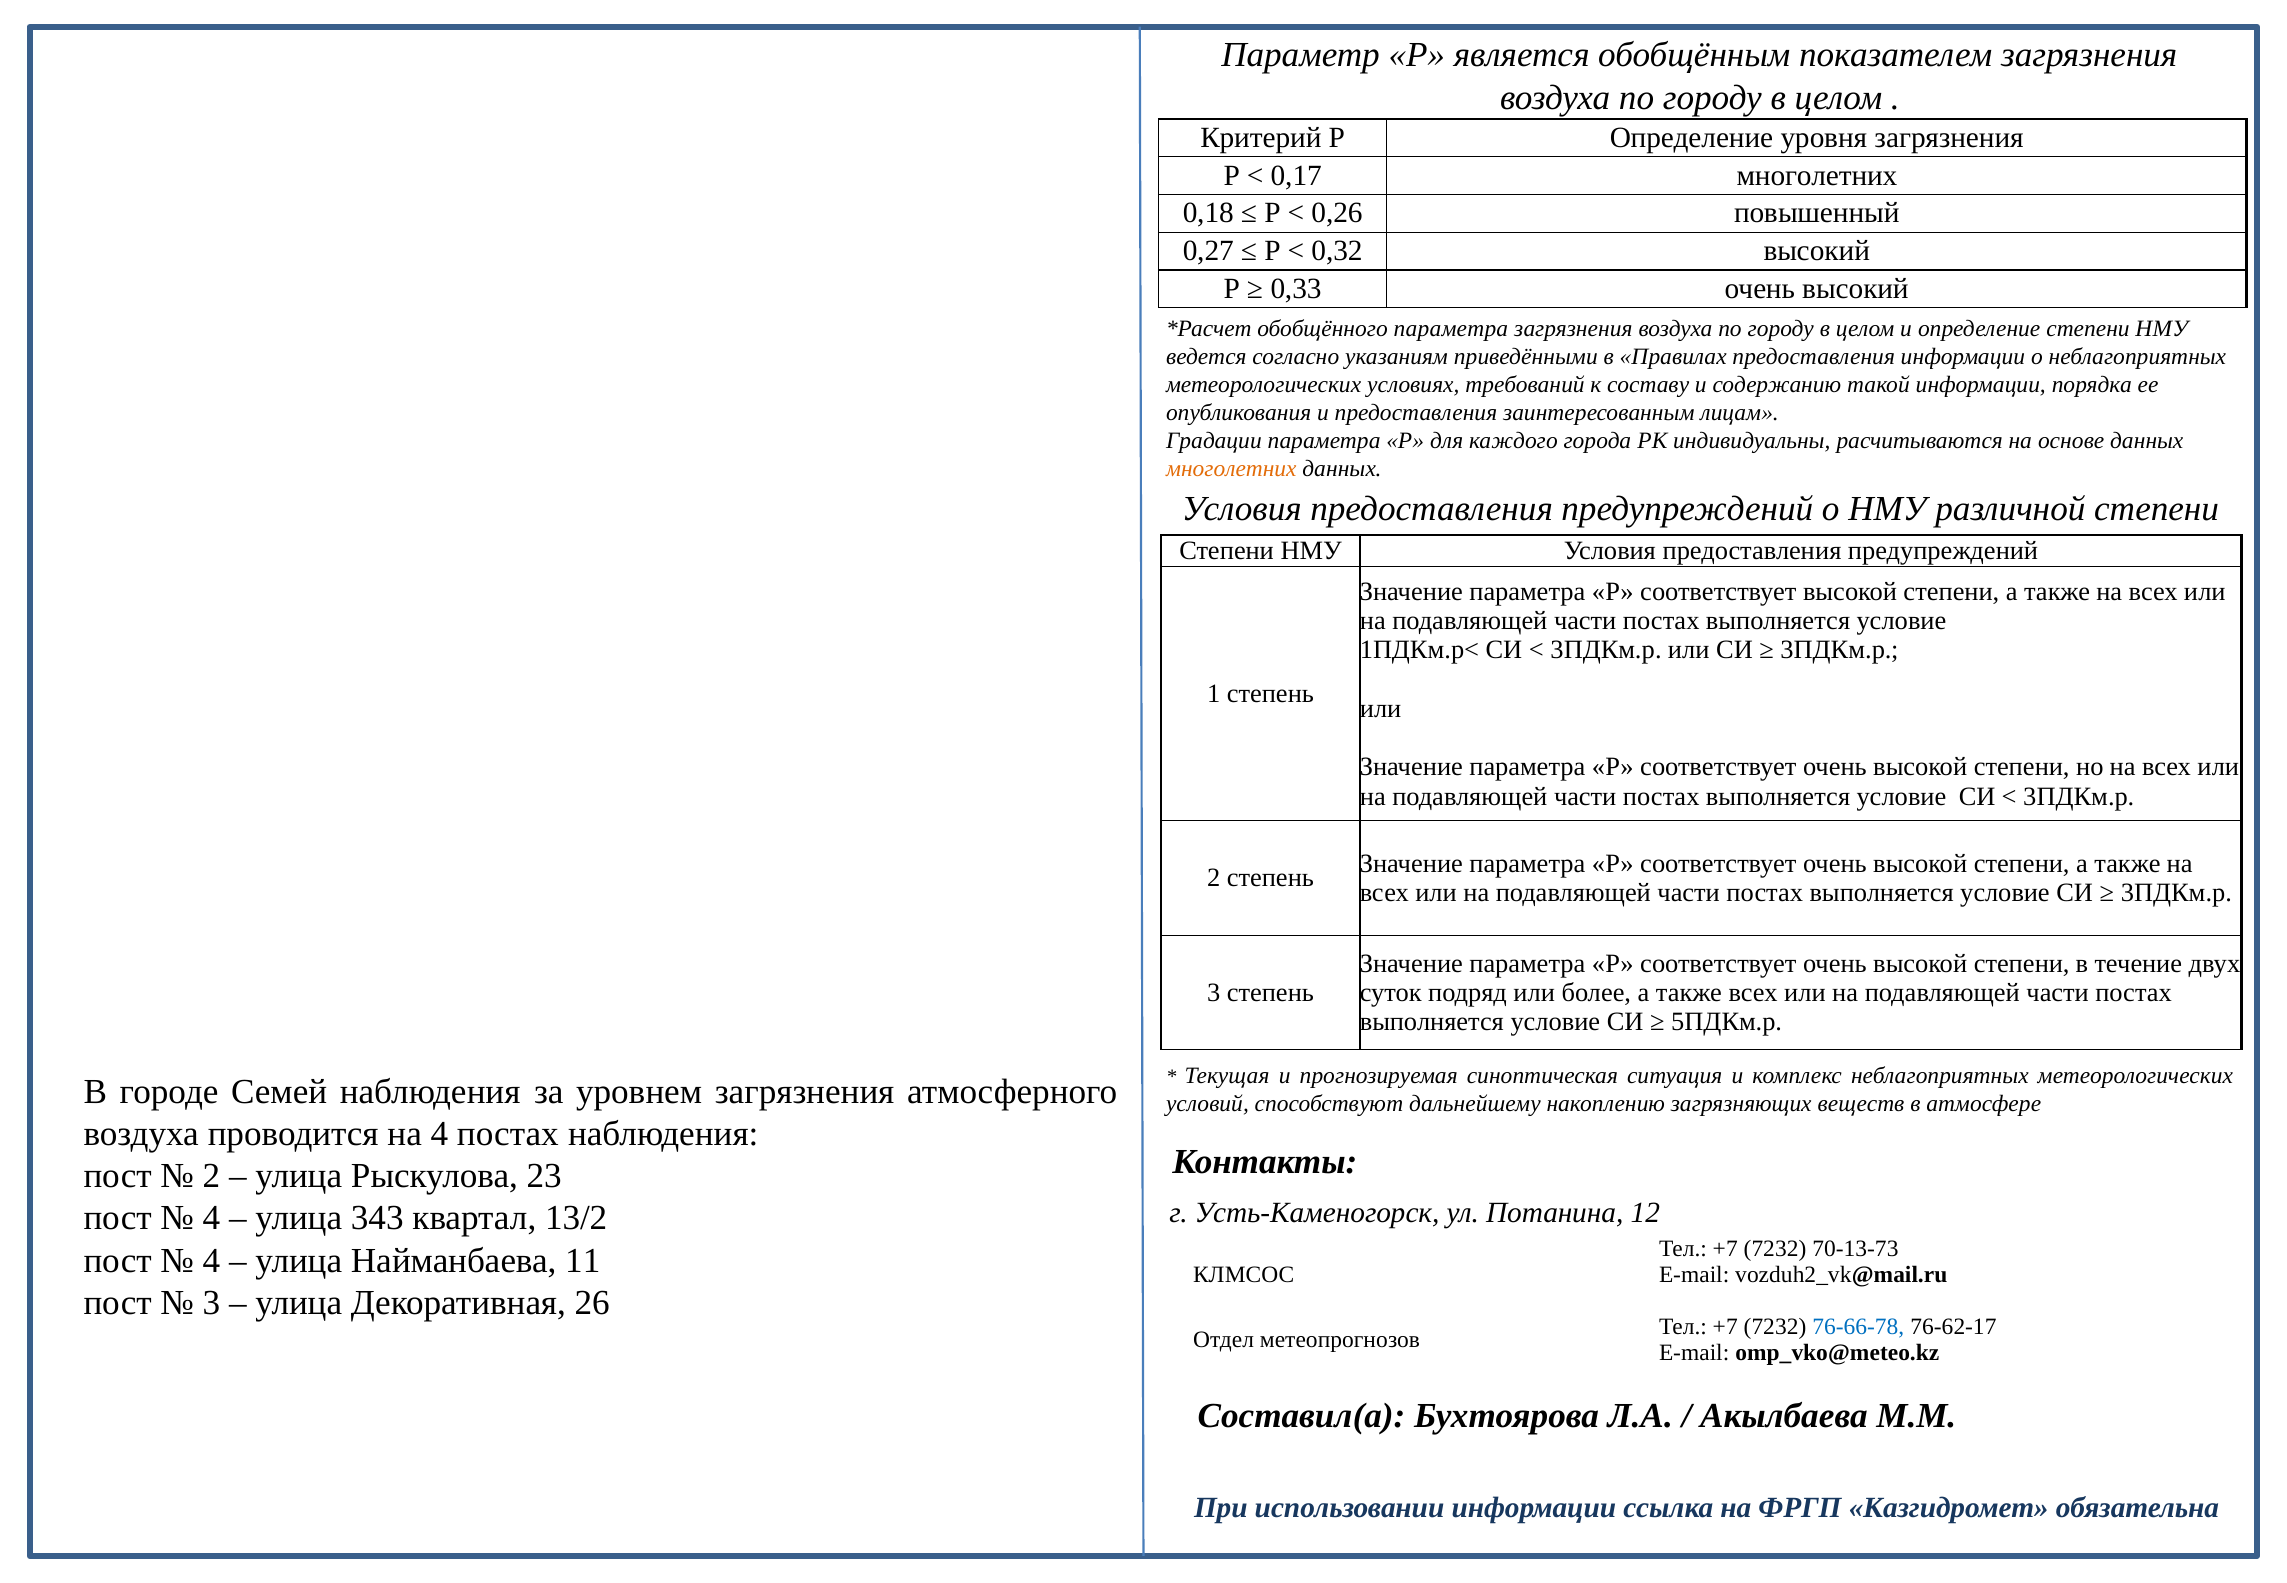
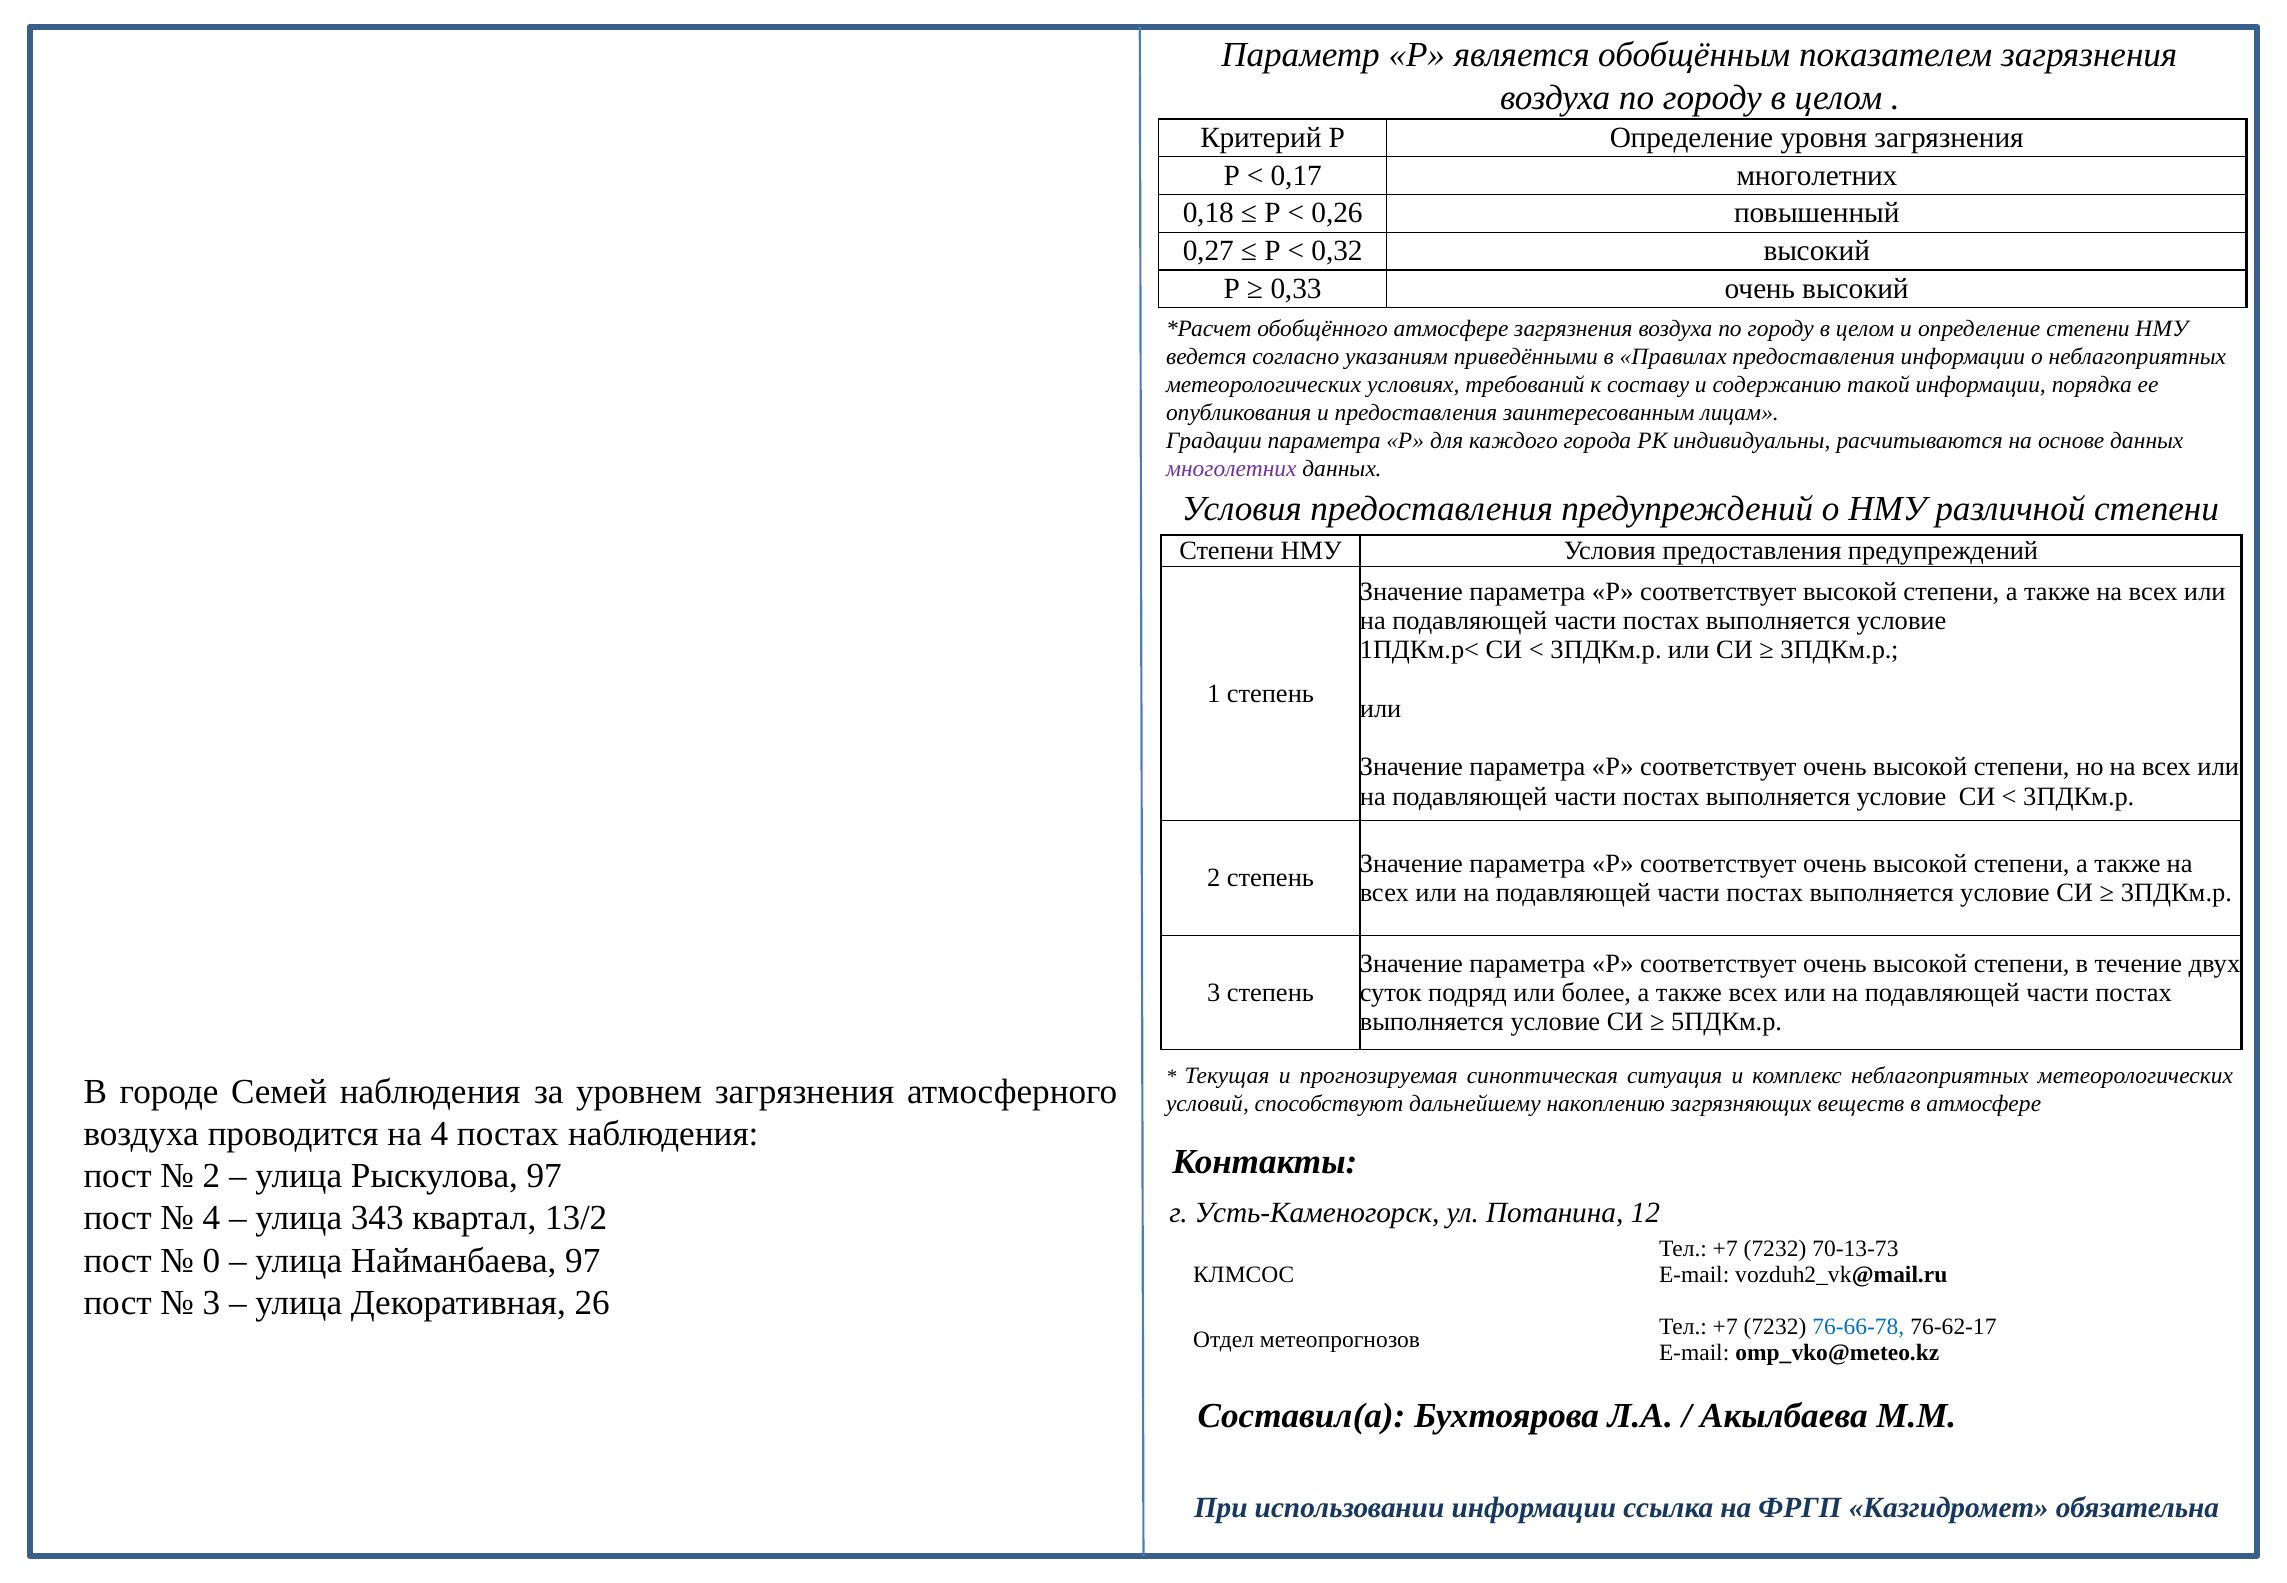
обобщённого параметра: параметра -> атмосфере
многолетних at (1231, 469) colour: orange -> purple
Рыскулова 23: 23 -> 97
4 at (211, 1261): 4 -> 0
Найманбаева 11: 11 -> 97
